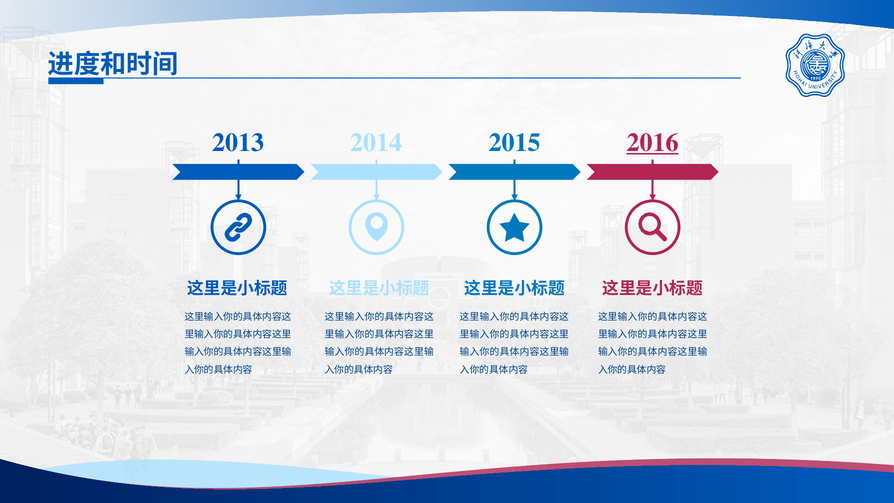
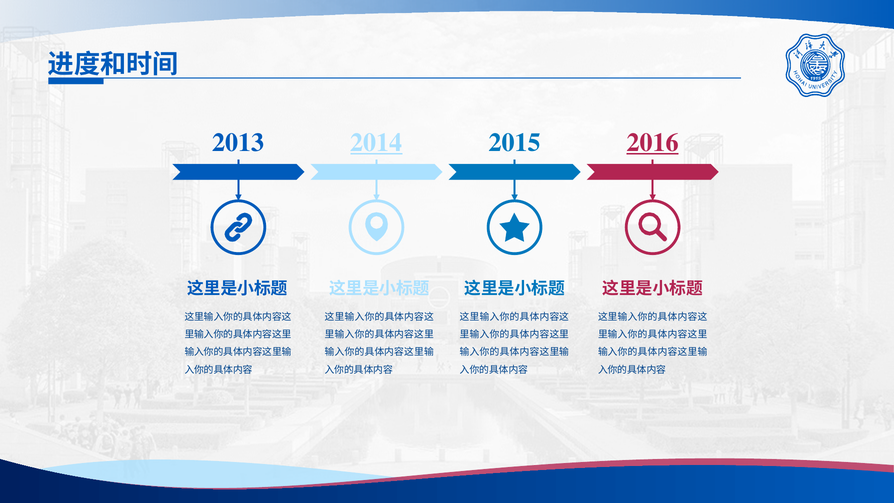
2014 underline: none -> present
